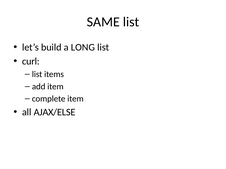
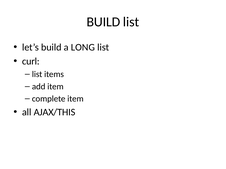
SAME at (103, 22): SAME -> BUILD
AJAX/ELSE: AJAX/ELSE -> AJAX/THIS
